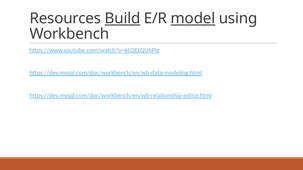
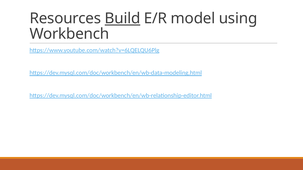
model underline: present -> none
